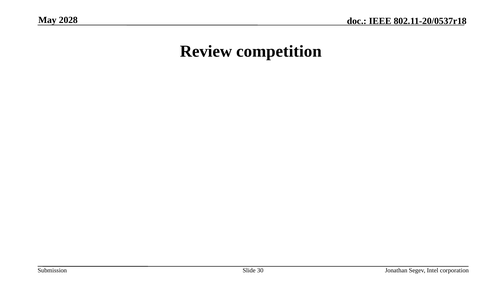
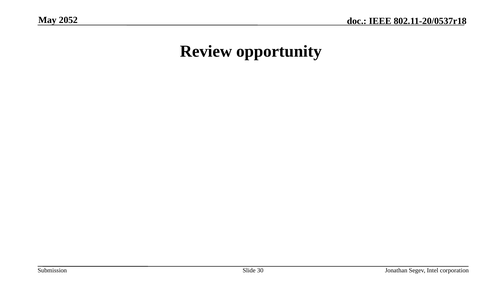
2028: 2028 -> 2052
competition: competition -> opportunity
